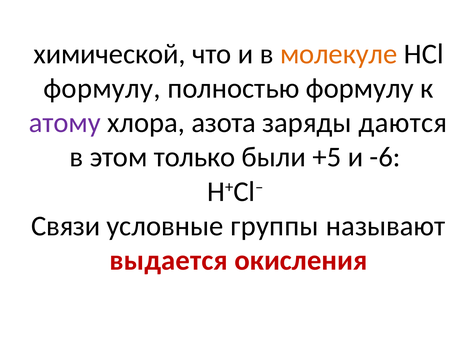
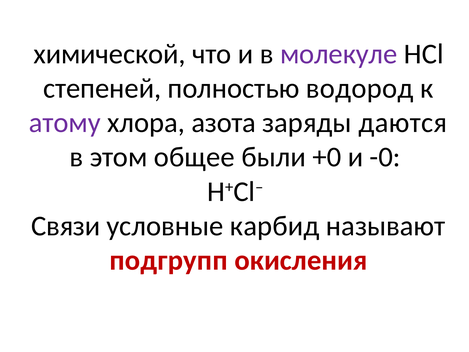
молекуле colour: orange -> purple
формулу at (102, 88): формулу -> степеней
полностью формулу: формулу -> водород
только: только -> общее
+5: +5 -> +0
-6: -6 -> -0
группы: группы -> карбид
выдается: выдается -> подгрупп
